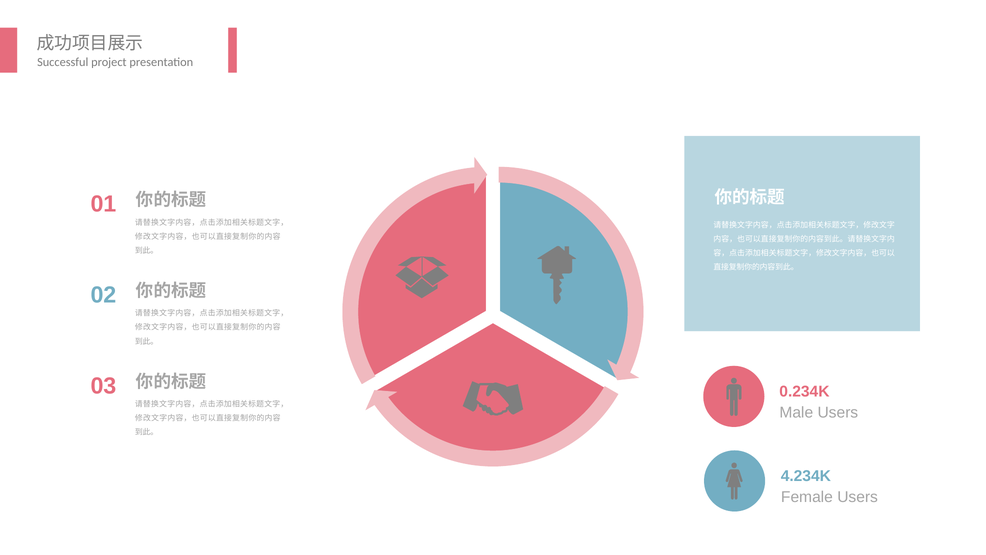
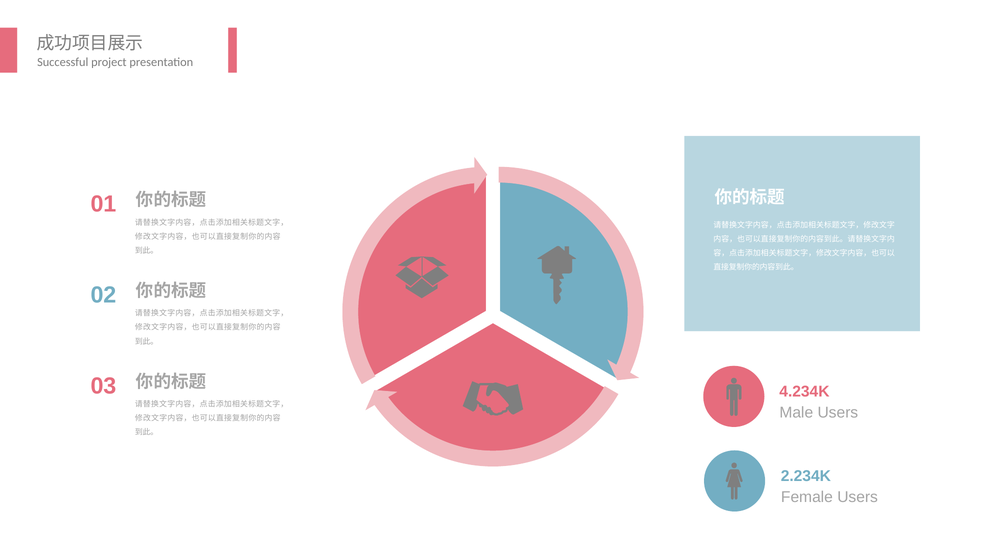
0.234K: 0.234K -> 4.234K
4.234K: 4.234K -> 2.234K
